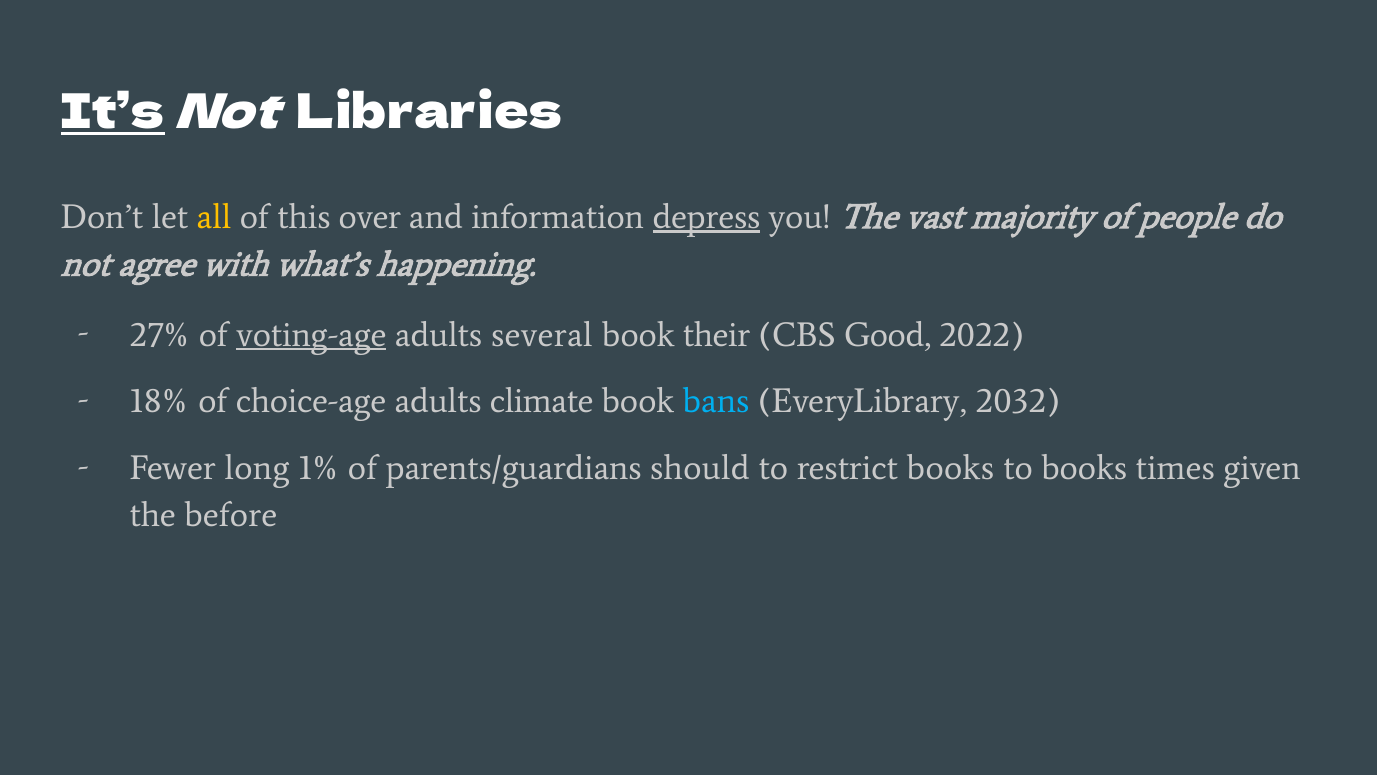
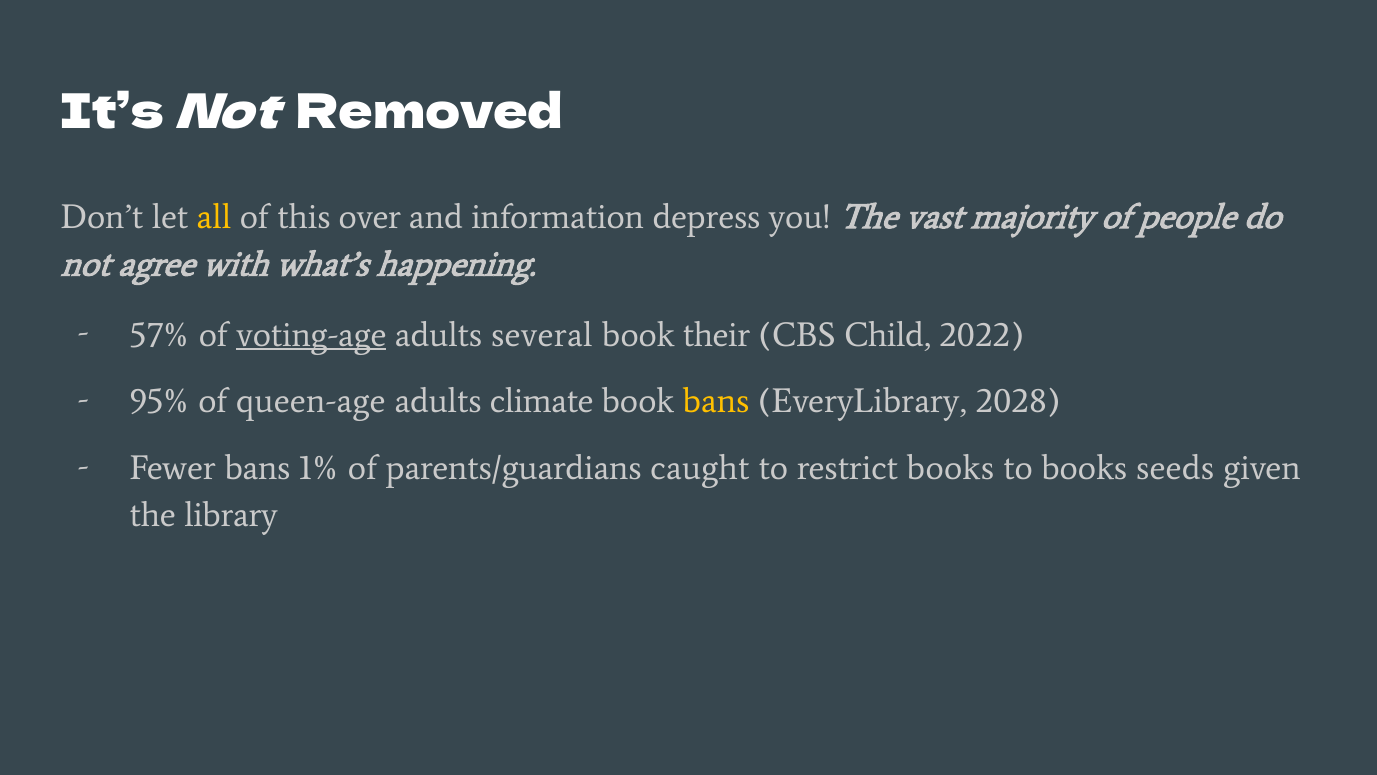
It’s underline: present -> none
Libraries: Libraries -> Removed
depress underline: present -> none
27%: 27% -> 57%
Good: Good -> Child
18%: 18% -> 95%
choice-age: choice-age -> queen-age
bans at (716, 401) colour: light blue -> yellow
2032: 2032 -> 2028
Fewer long: long -> bans
should: should -> caught
times: times -> seeds
before: before -> library
